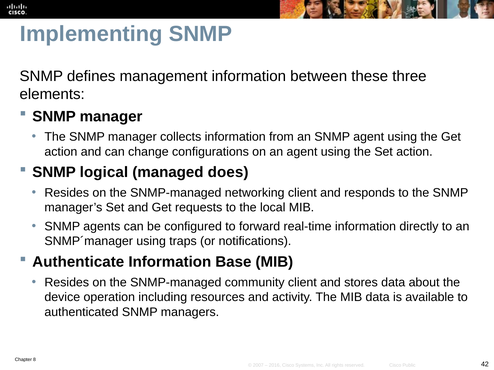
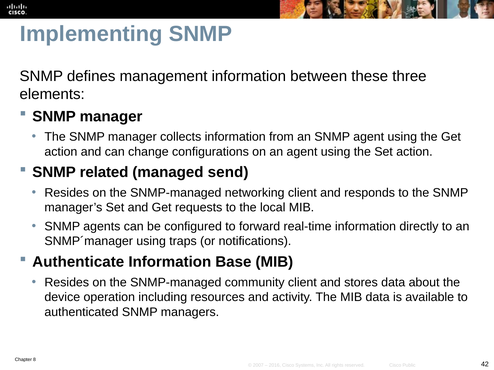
logical: logical -> related
does: does -> send
